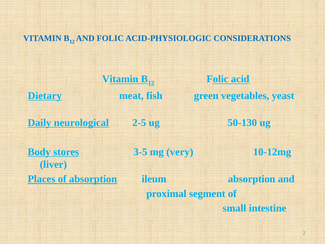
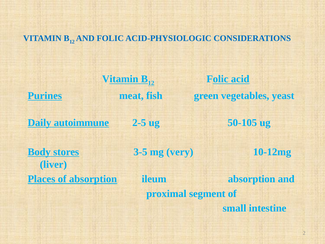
Dietary: Dietary -> Purines
neurological: neurological -> autoimmune
50-130: 50-130 -> 50-105
